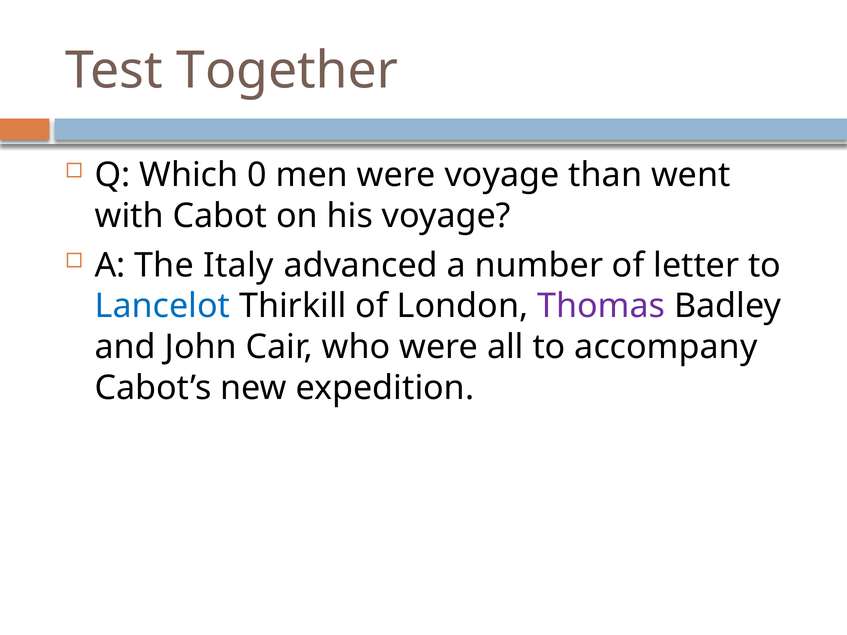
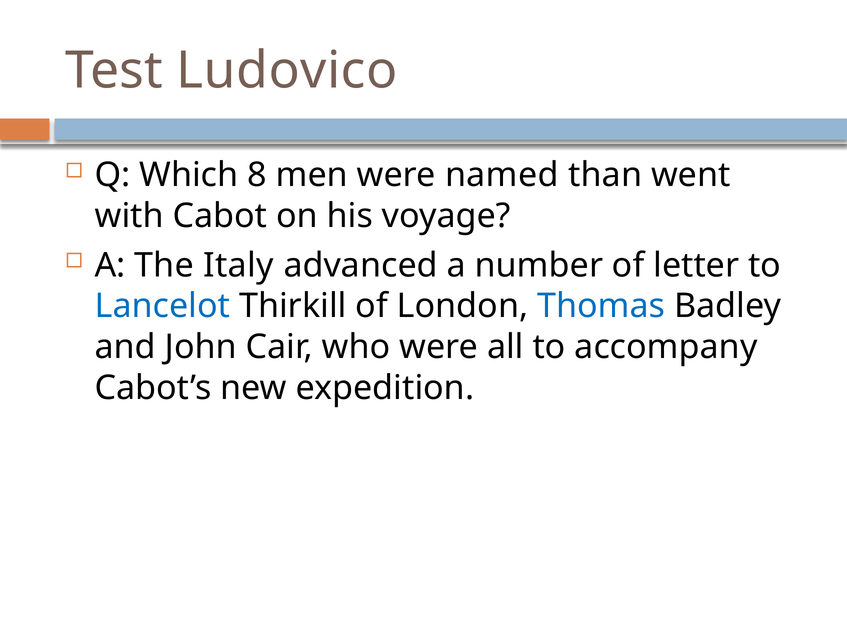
Together: Together -> Ludovico
0: 0 -> 8
were voyage: voyage -> named
Thomas colour: purple -> blue
